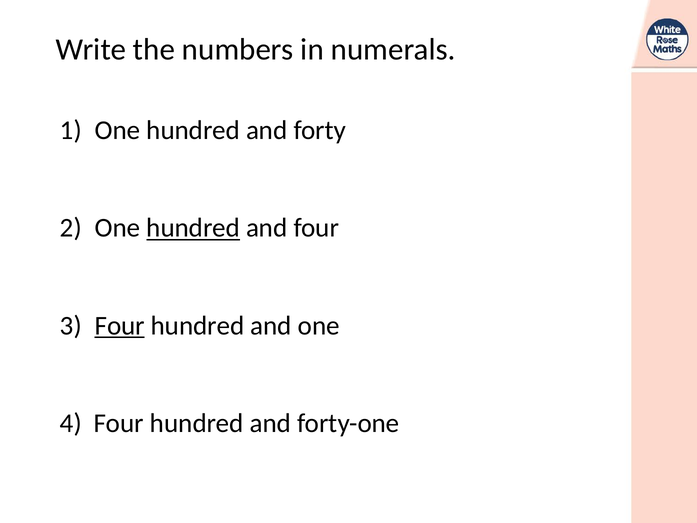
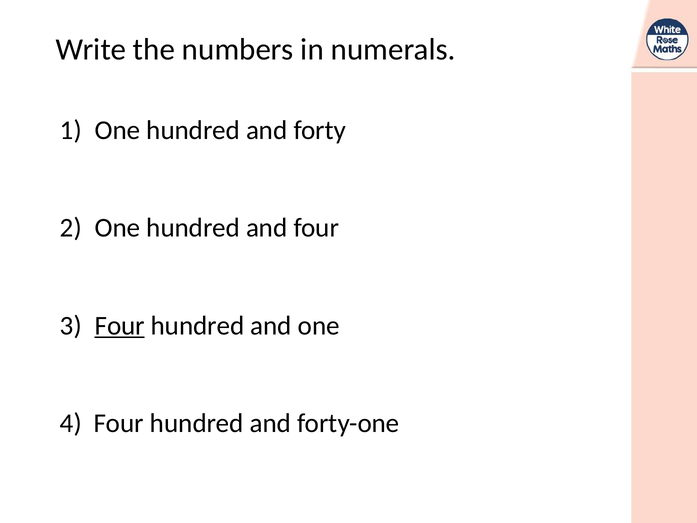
hundred at (193, 228) underline: present -> none
